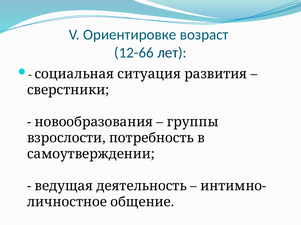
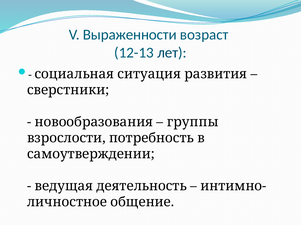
Ориентировке: Ориентировке -> Выраженности
12-66: 12-66 -> 12-13
